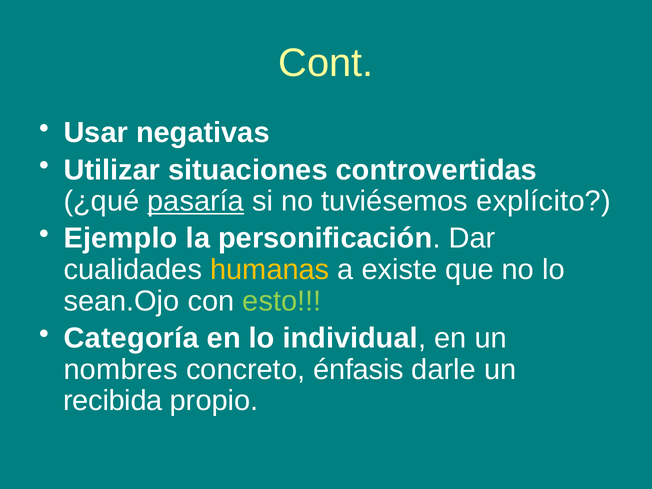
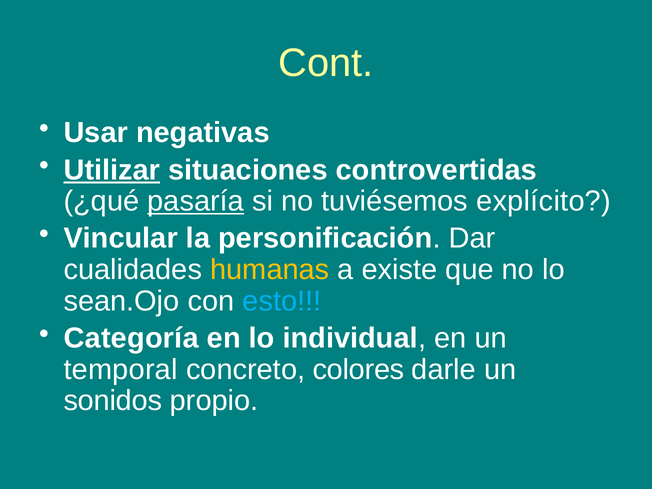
Utilizar underline: none -> present
Ejemplo: Ejemplo -> Vincular
esto colour: light green -> light blue
nombres: nombres -> temporal
énfasis: énfasis -> colores
recibida: recibida -> sonidos
